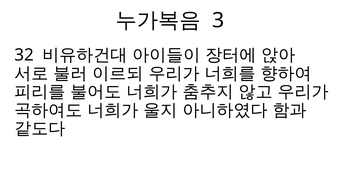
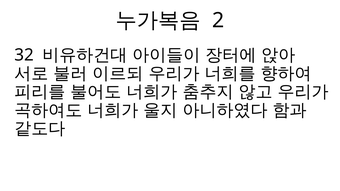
3: 3 -> 2
